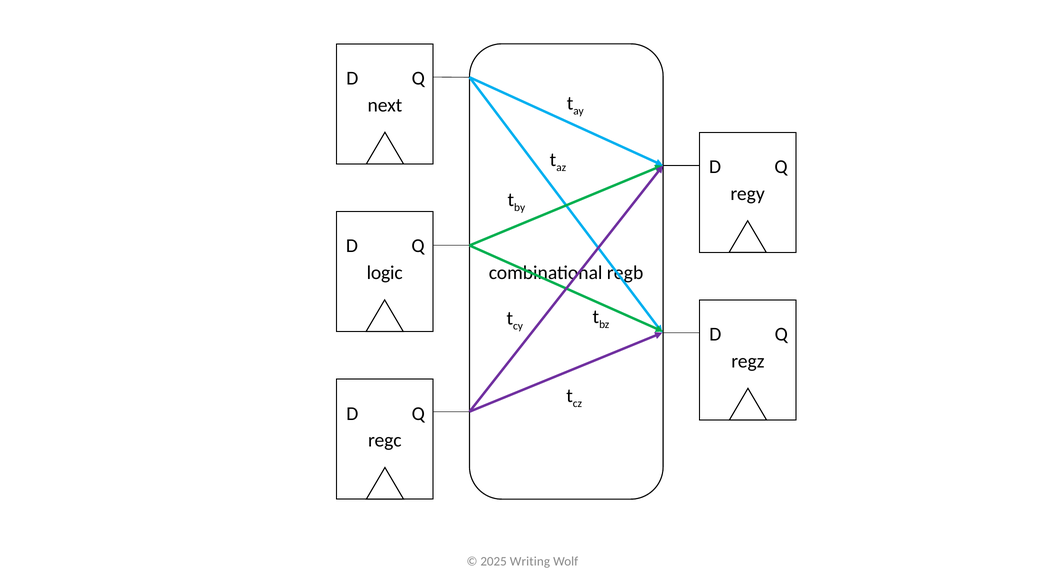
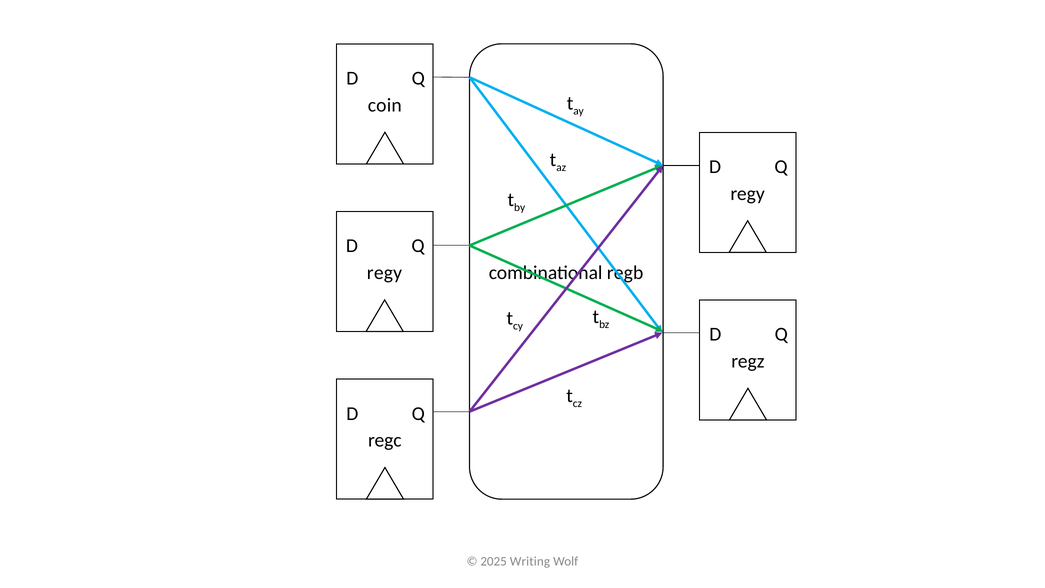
next: next -> coin
logic at (385, 273): logic -> regy
